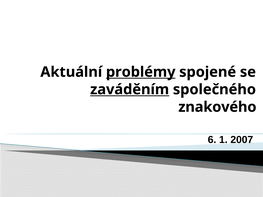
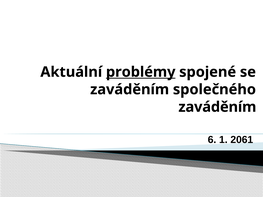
zaváděním at (130, 90) underline: present -> none
znakového at (217, 107): znakového -> zaváděním
2007: 2007 -> 2061
